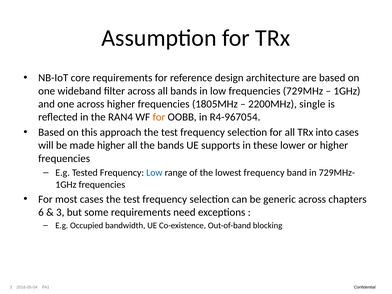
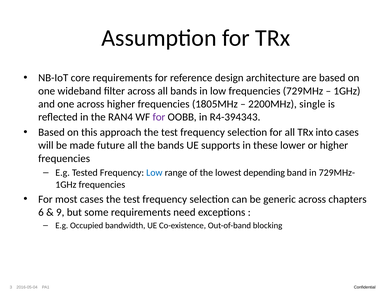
for at (159, 117) colour: orange -> purple
R4-967054: R4-967054 -> R4-394343
made higher: higher -> future
lowest frequency: frequency -> depending
3 at (60, 212): 3 -> 9
